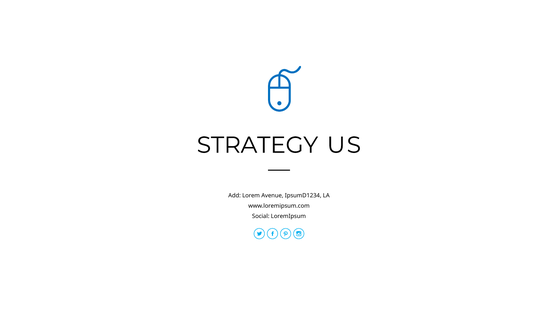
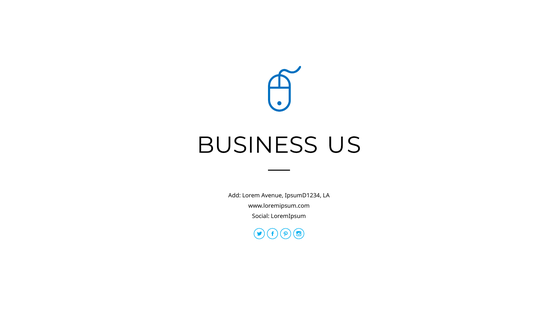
STRATEGY: STRATEGY -> BUSINESS
